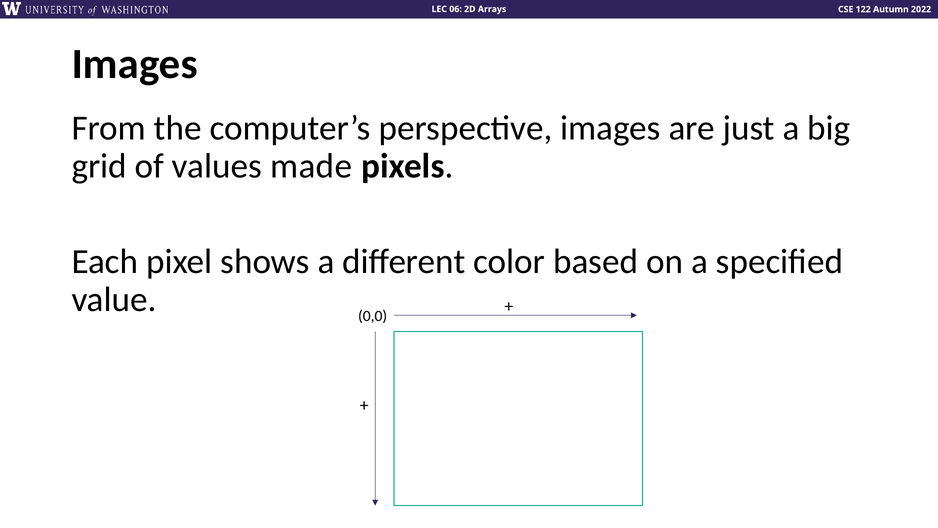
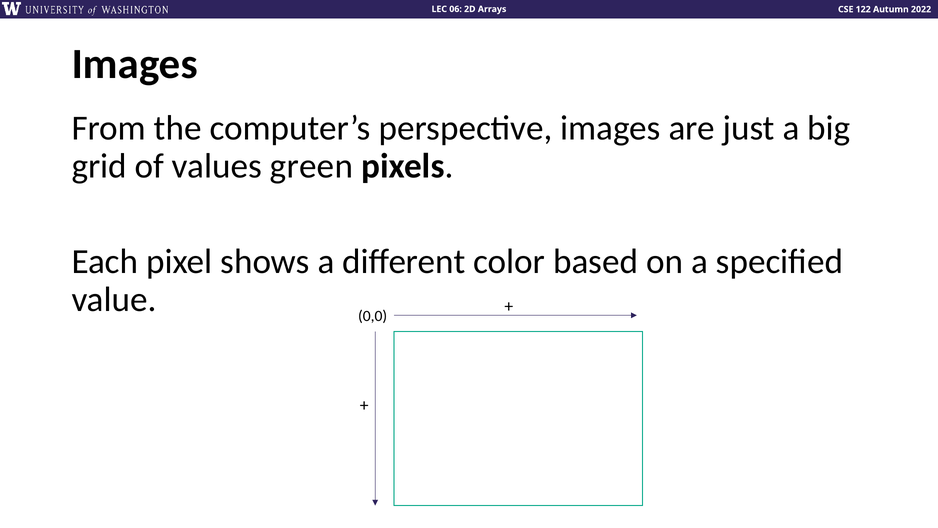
made: made -> green
